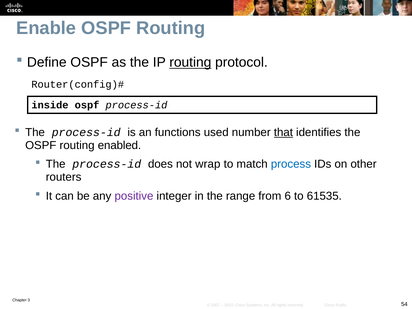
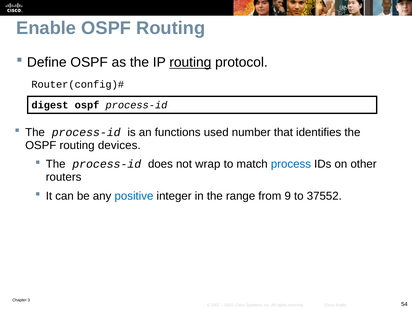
inside: inside -> digest
that underline: present -> none
enabled: enabled -> devices
positive colour: purple -> blue
6: 6 -> 9
61535: 61535 -> 37552
